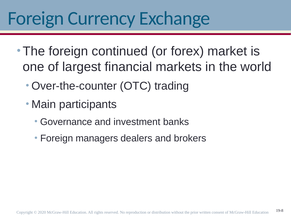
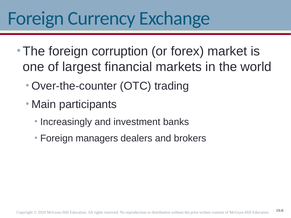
continued: continued -> corruption
Governance: Governance -> Increasingly
